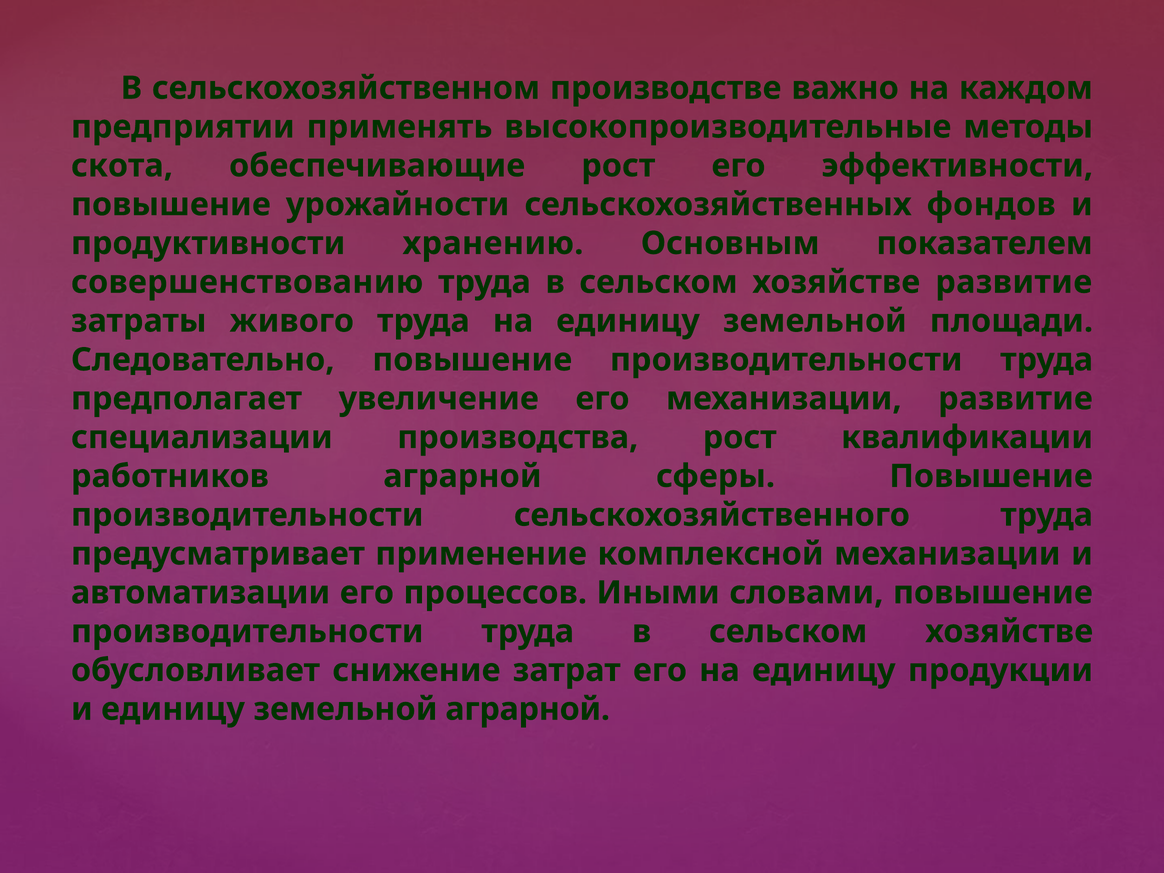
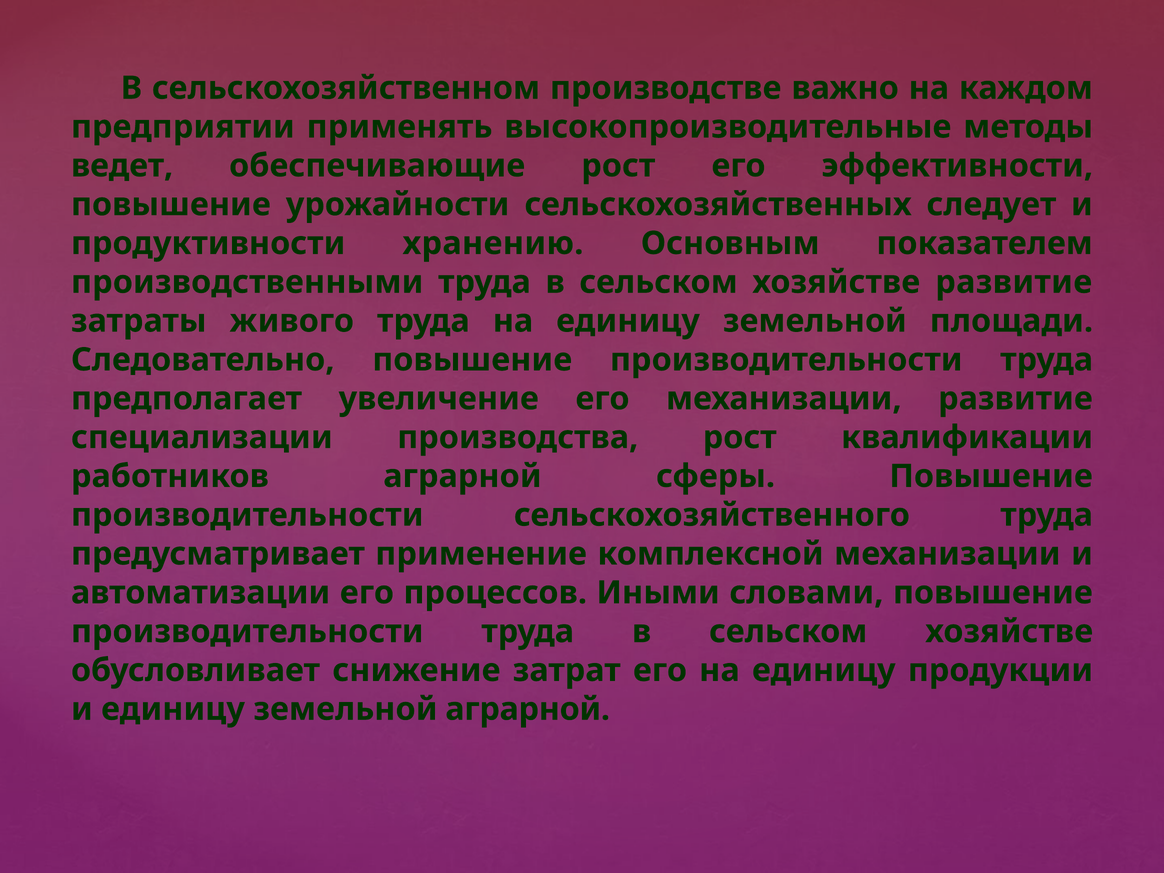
скота: скота -> ведет
фондов: фондов -> следует
совершенствованию: совершенствованию -> производственными
